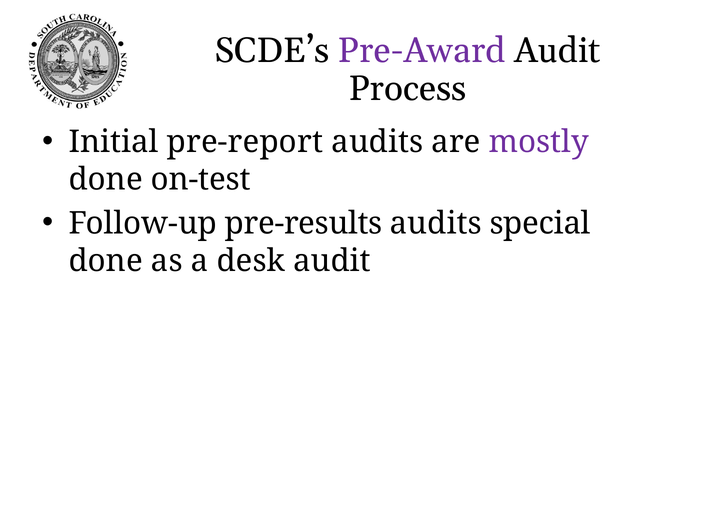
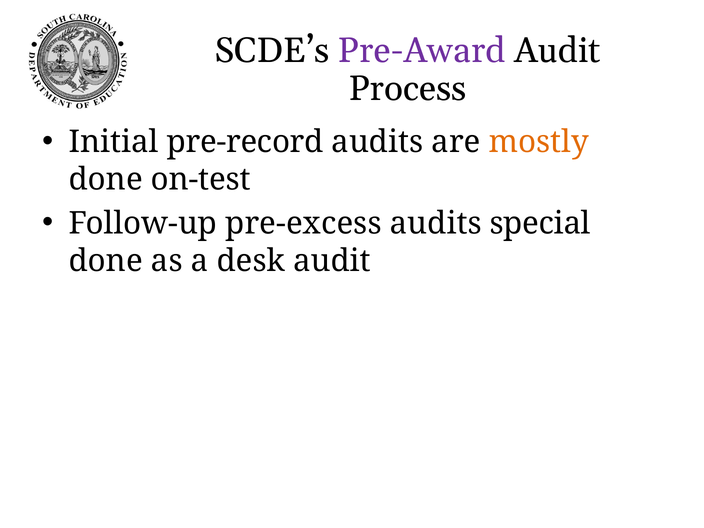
pre-report: pre-report -> pre-record
mostly colour: purple -> orange
pre-results: pre-results -> pre-excess
